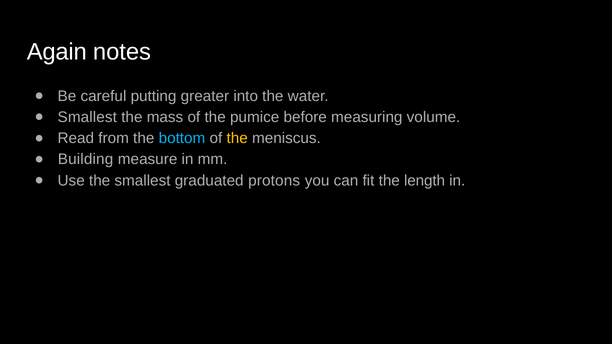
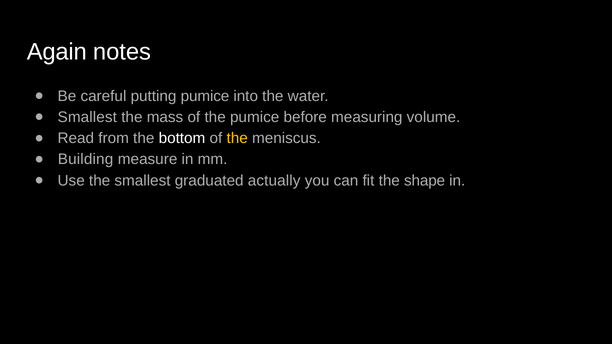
putting greater: greater -> pumice
bottom colour: light blue -> white
protons: protons -> actually
length: length -> shape
